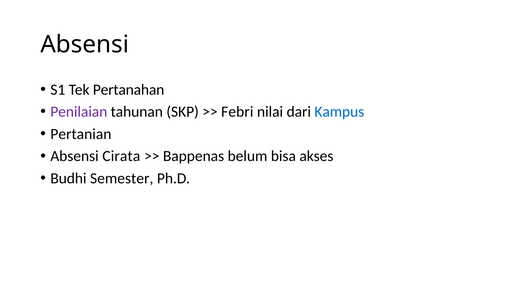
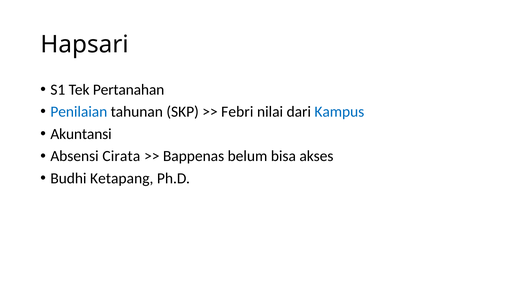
Absensi at (85, 45): Absensi -> Hapsari
Penilaian colour: purple -> blue
Pertanian: Pertanian -> Akuntansi
Semester: Semester -> Ketapang
